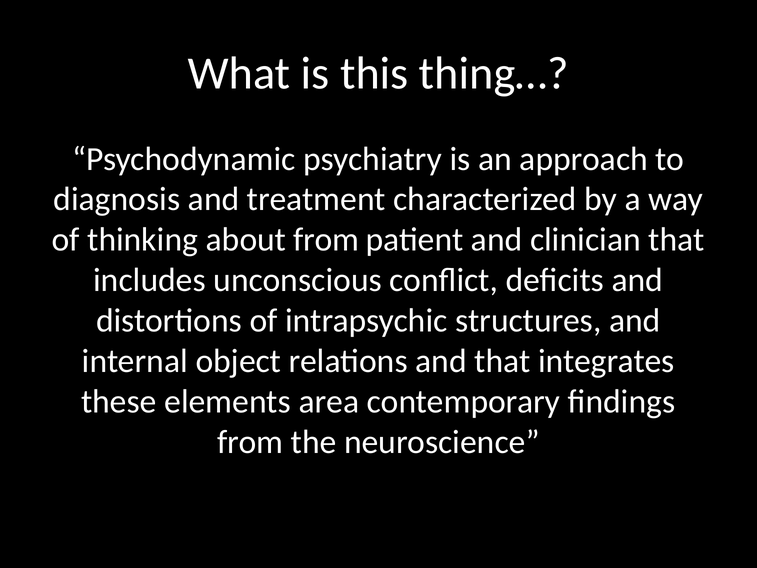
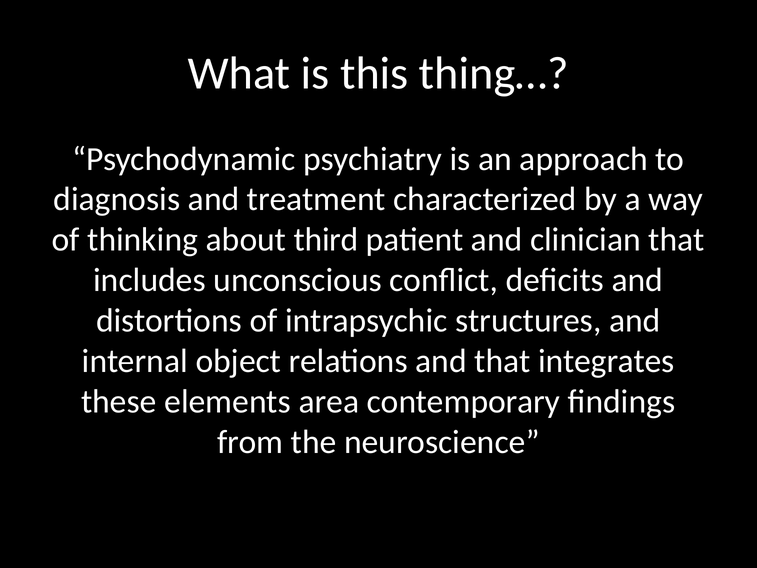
about from: from -> third
